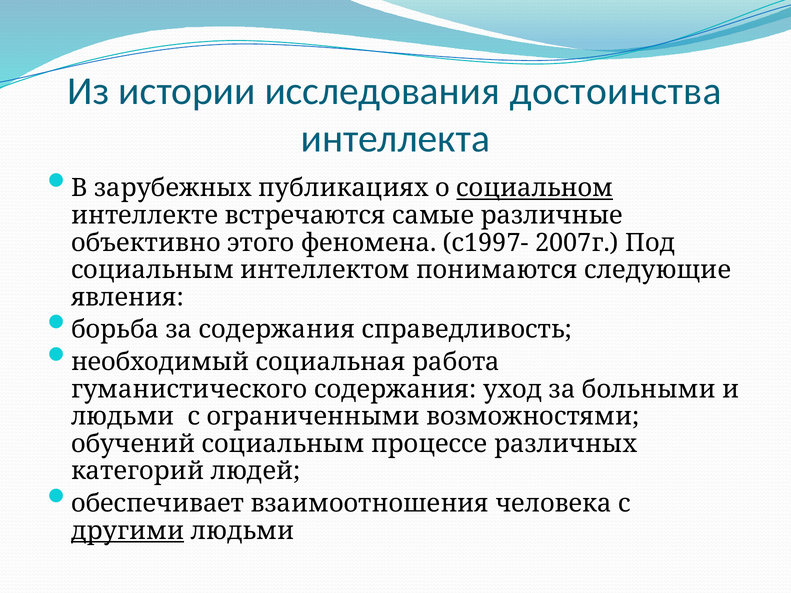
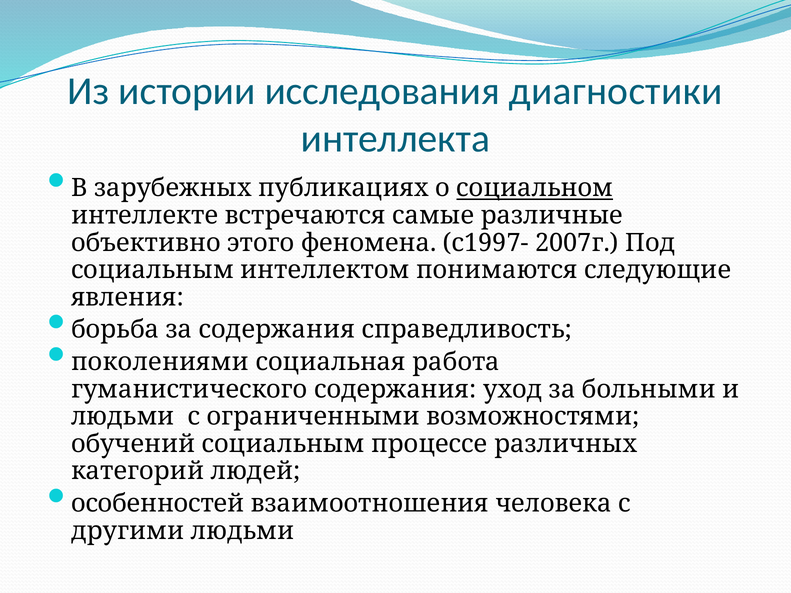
достоинства: достоинства -> диагностики
необходимый: необходимый -> поколениями
обеспечивает: обеспечивает -> особенностей
другими underline: present -> none
